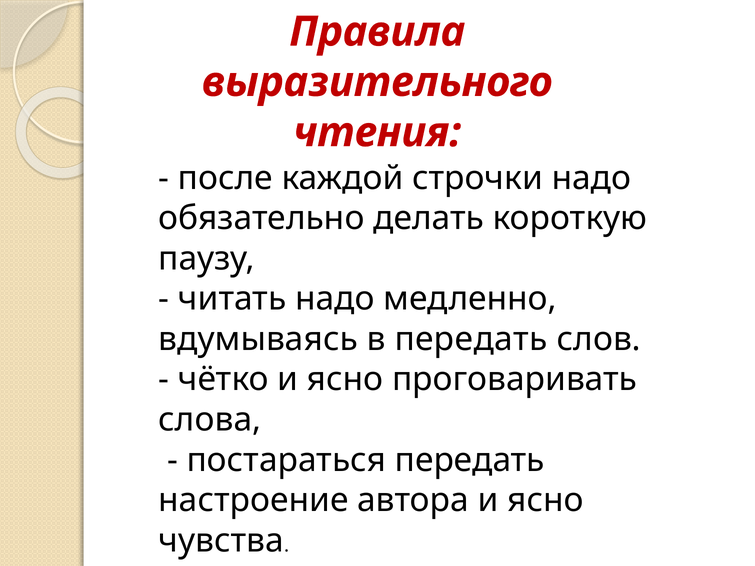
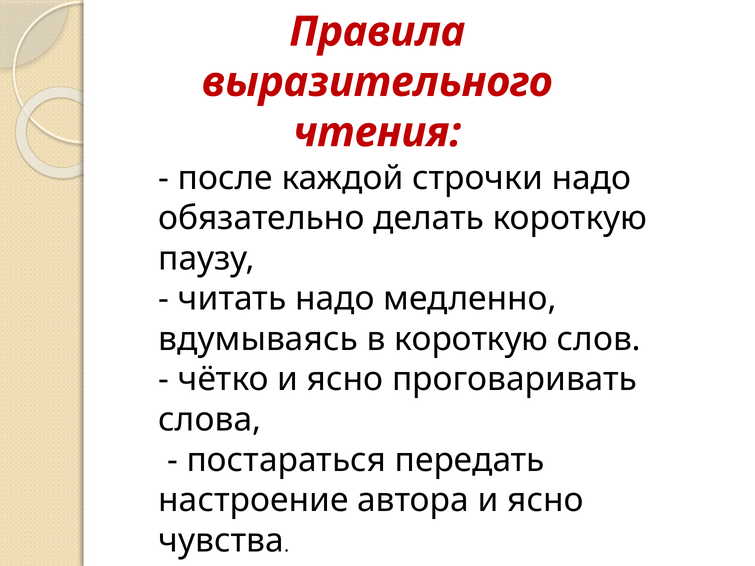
в передать: передать -> короткую
